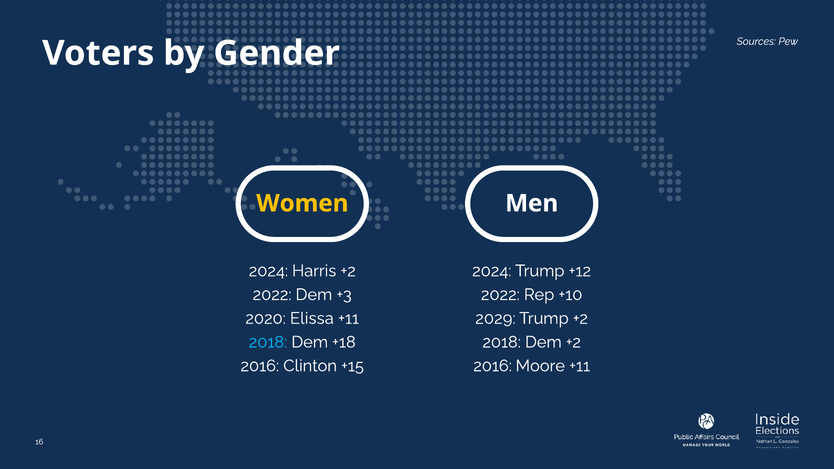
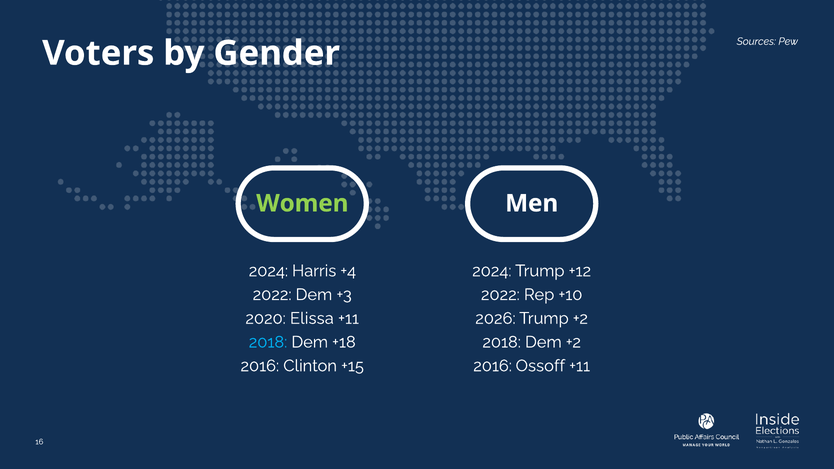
Women colour: yellow -> light green
Harris +2: +2 -> +4
2029: 2029 -> 2026
Moore: Moore -> Ossoff
